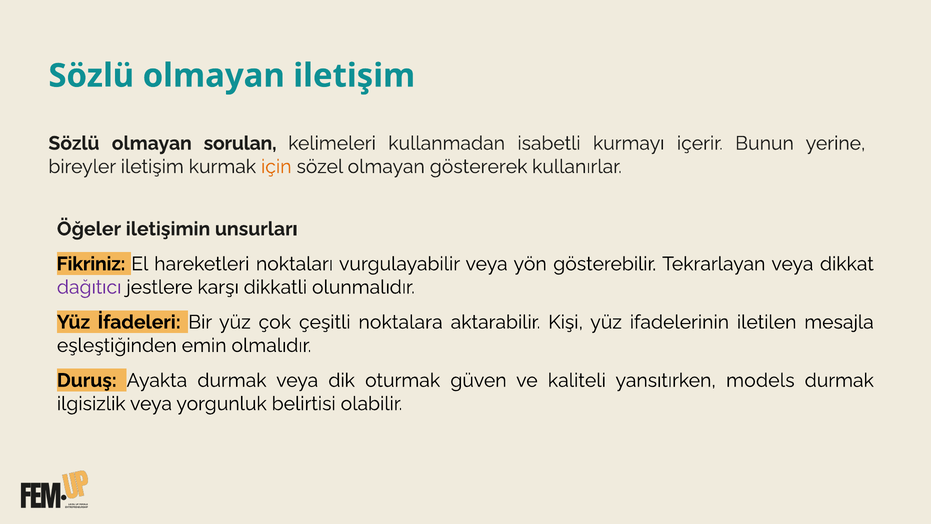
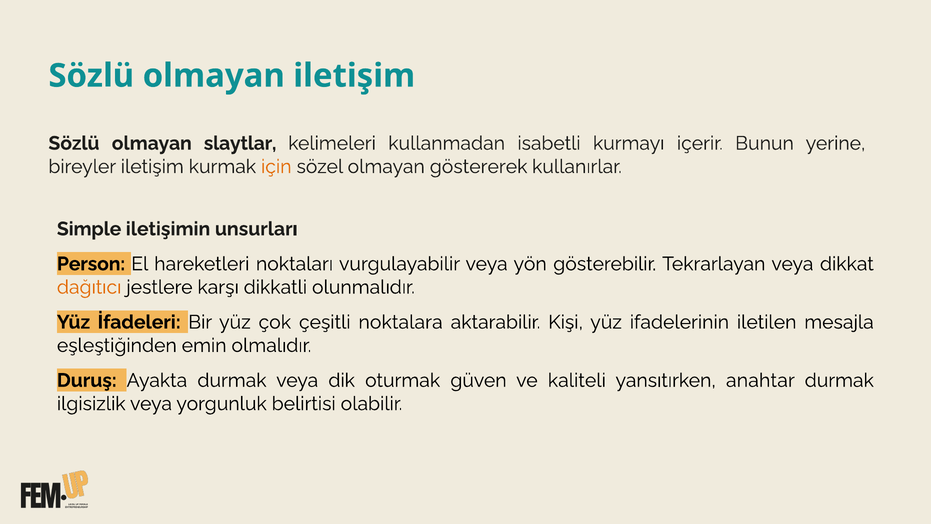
sorulan: sorulan -> slaytlar
Öğeler: Öğeler -> Simple
Fikriniz: Fikriniz -> Person
dağıtıcı colour: purple -> orange
models: models -> anahtar
